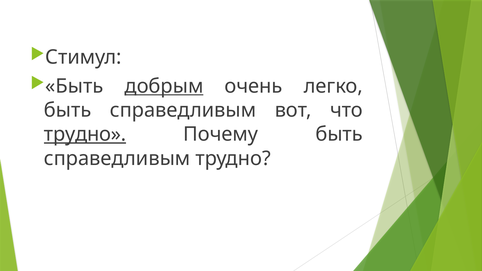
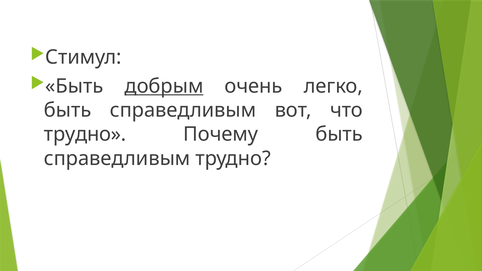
трудно at (85, 134) underline: present -> none
